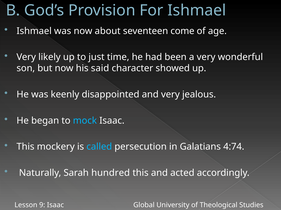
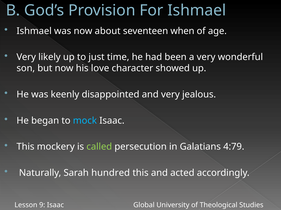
come: come -> when
said: said -> love
called colour: light blue -> light green
4:74: 4:74 -> 4:79
